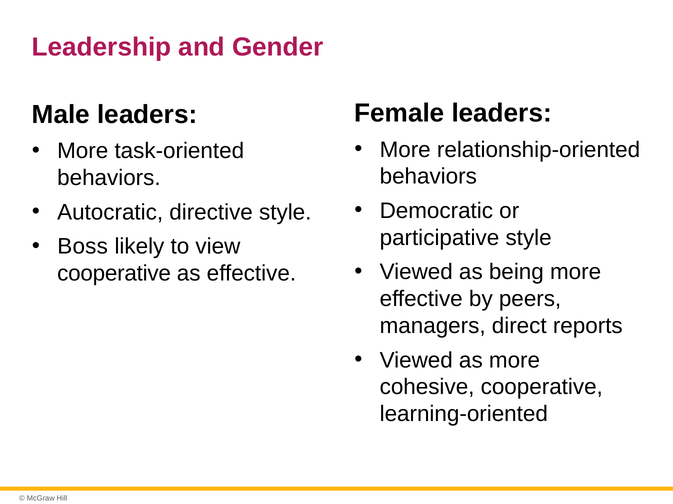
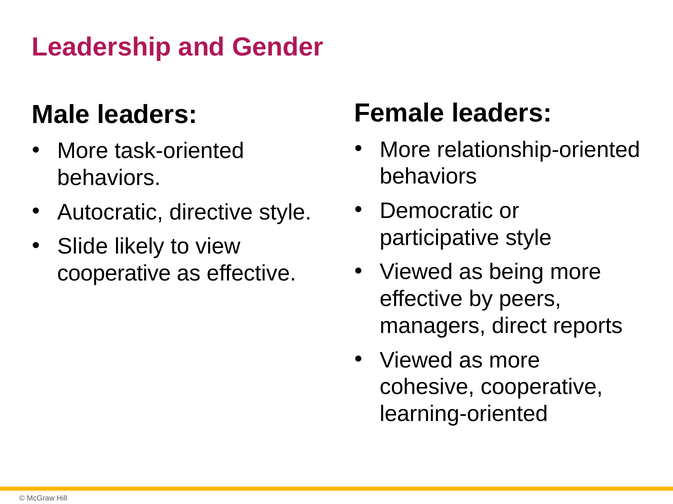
Boss: Boss -> Slide
